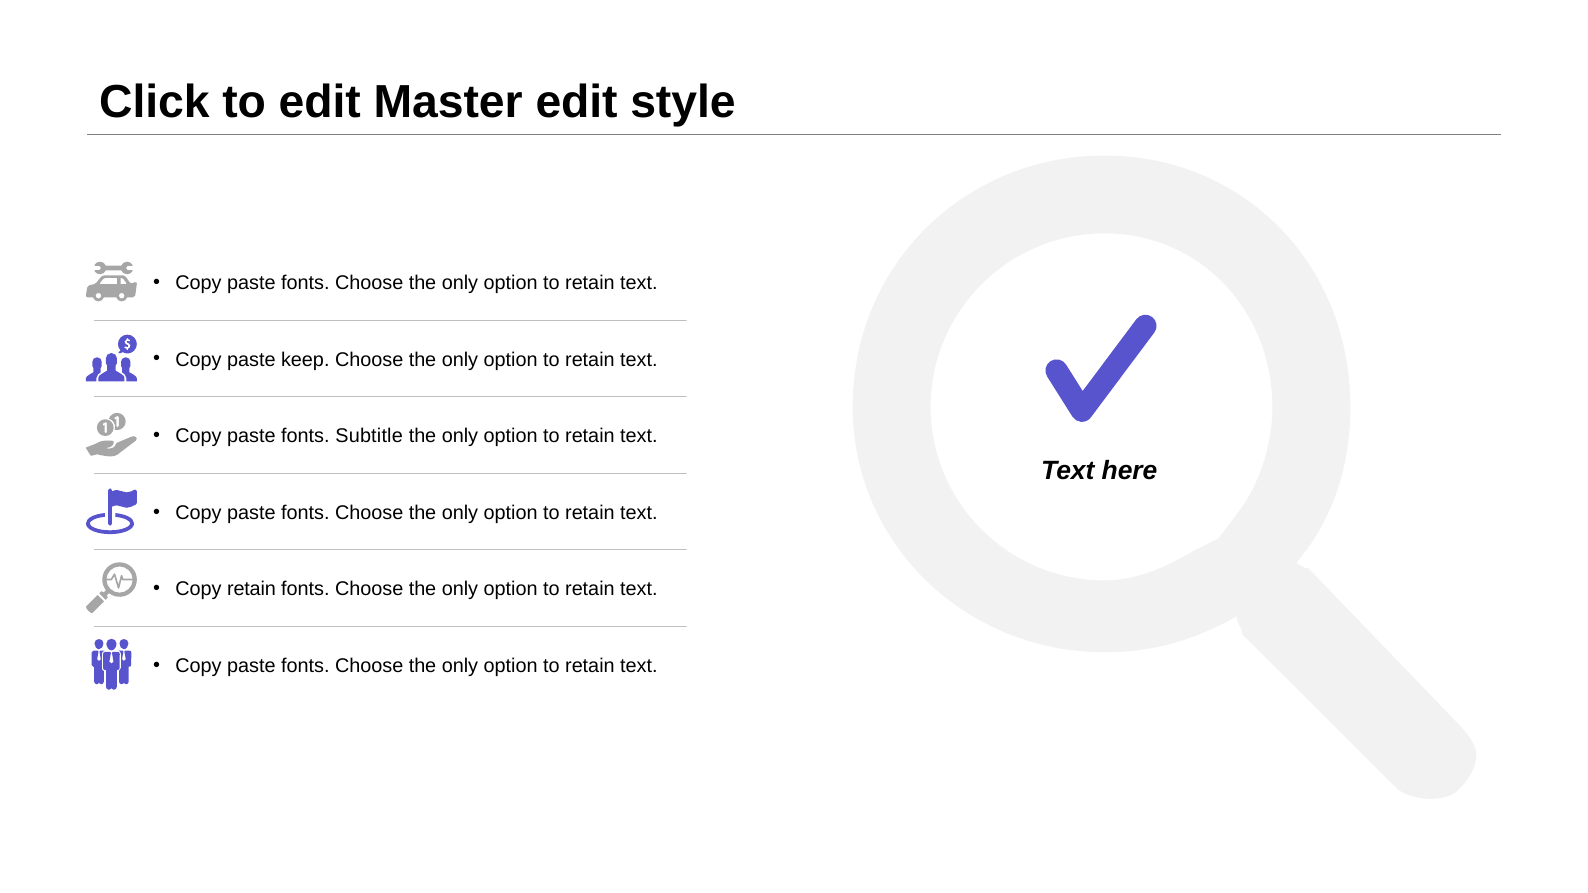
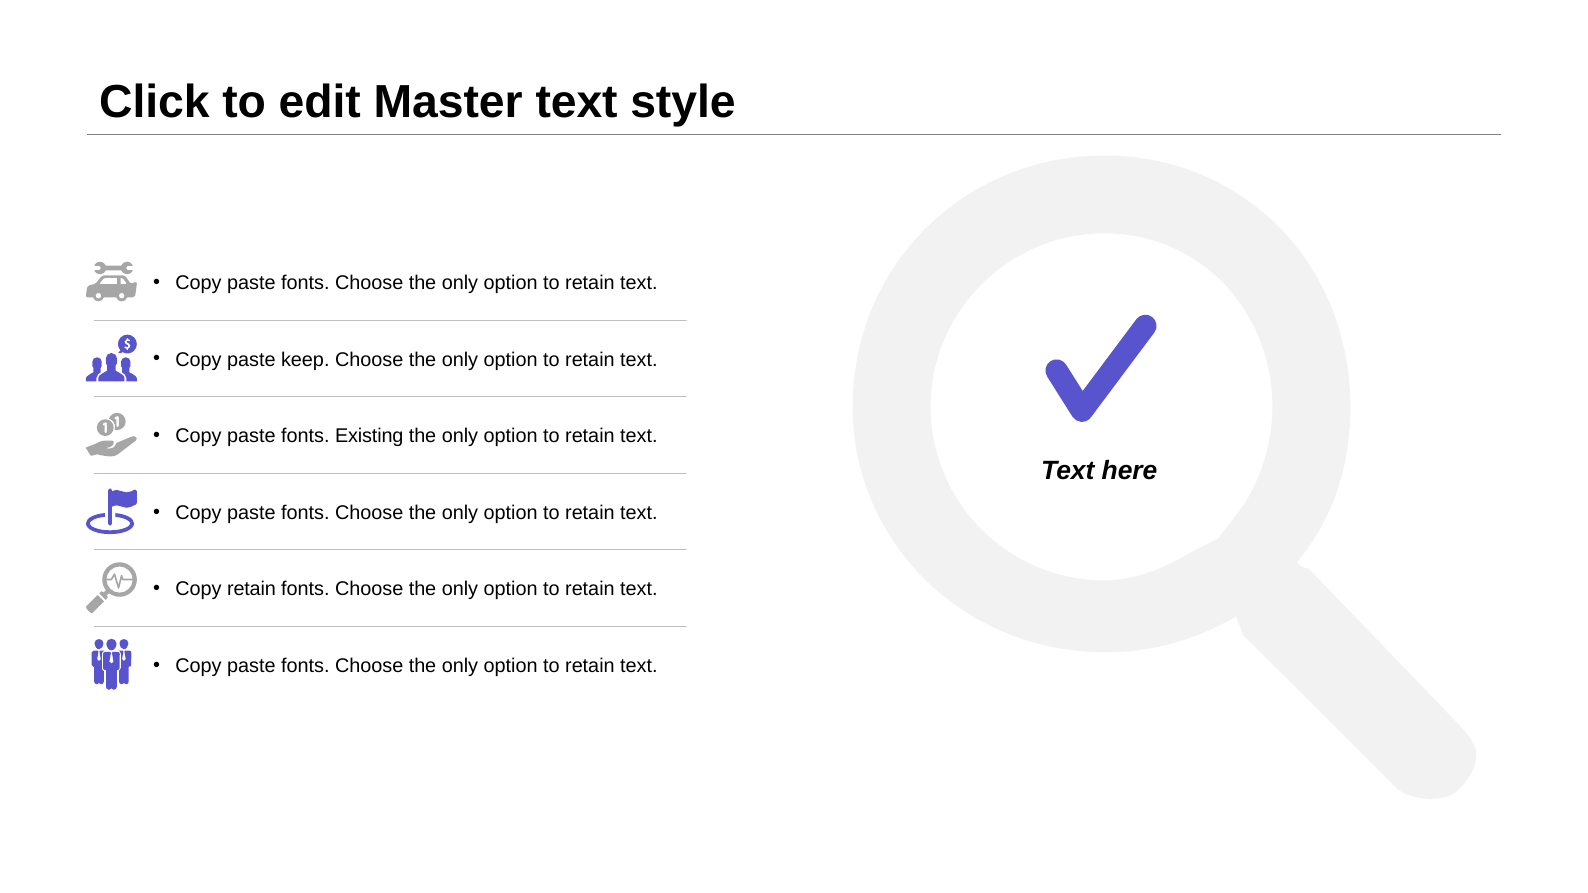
Master edit: edit -> text
Subtitle: Subtitle -> Existing
